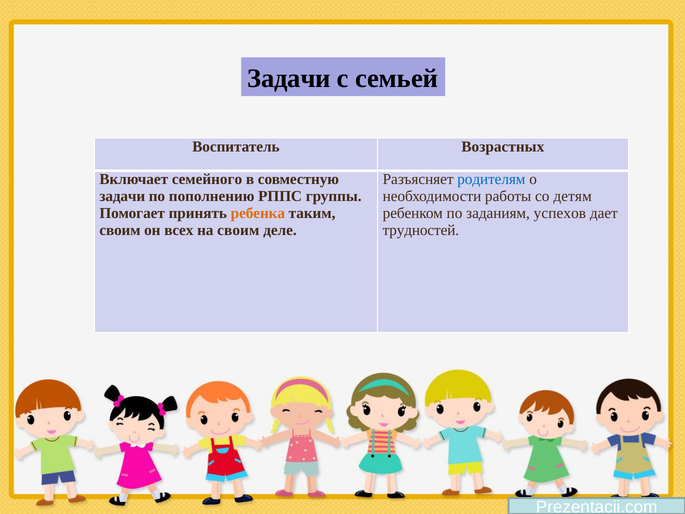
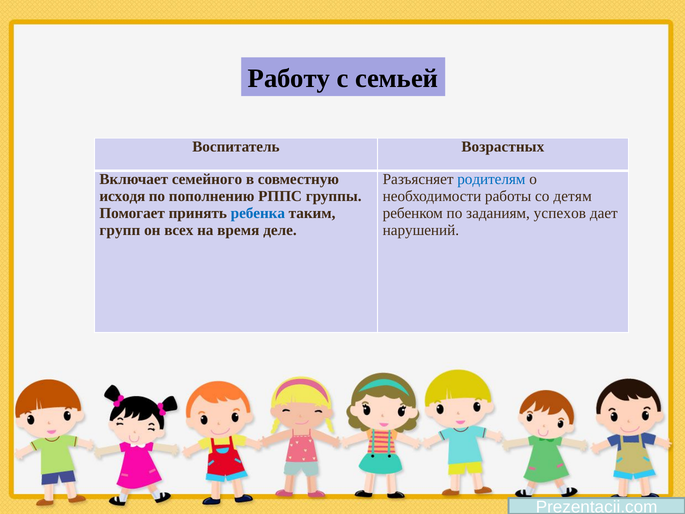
Задачи at (289, 78): Задачи -> Работу
задачи at (122, 196): задачи -> исходя
ребенка colour: orange -> blue
своим at (120, 230): своим -> групп
на своим: своим -> время
трудностей: трудностей -> нарушений
